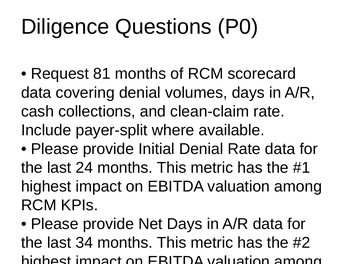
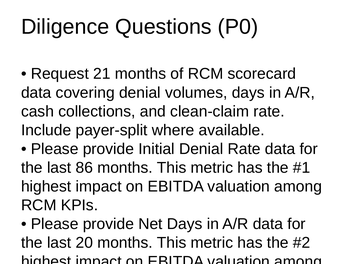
81: 81 -> 21
24: 24 -> 86
34: 34 -> 20
